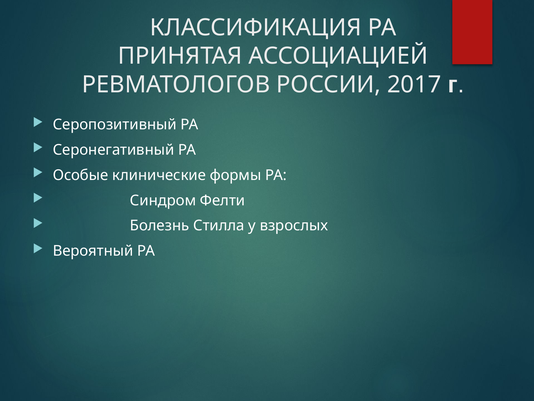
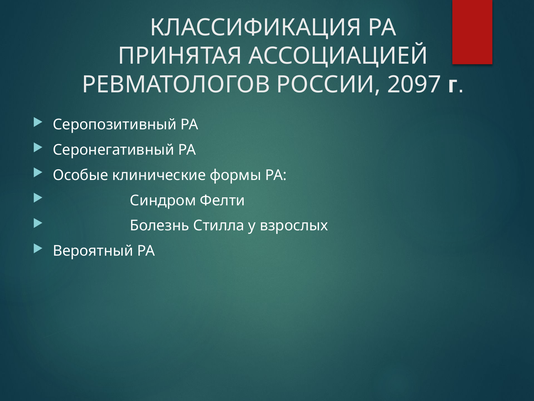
2017: 2017 -> 2097
